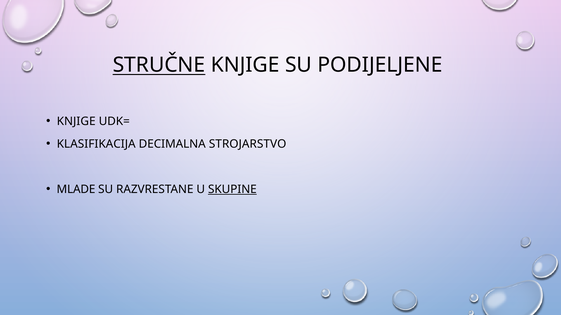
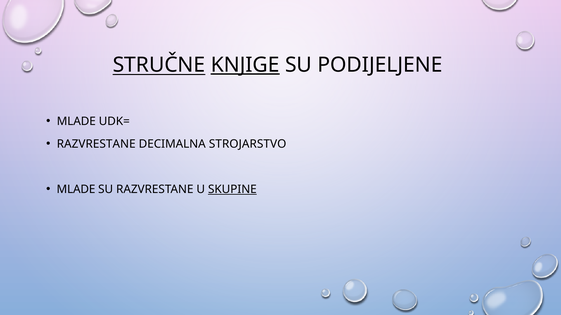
KNJIGE at (245, 65) underline: none -> present
KNJIGE at (76, 122): KNJIGE -> MLADE
KLASIFIKACIJA at (96, 144): KLASIFIKACIJA -> RAZVRESTANE
